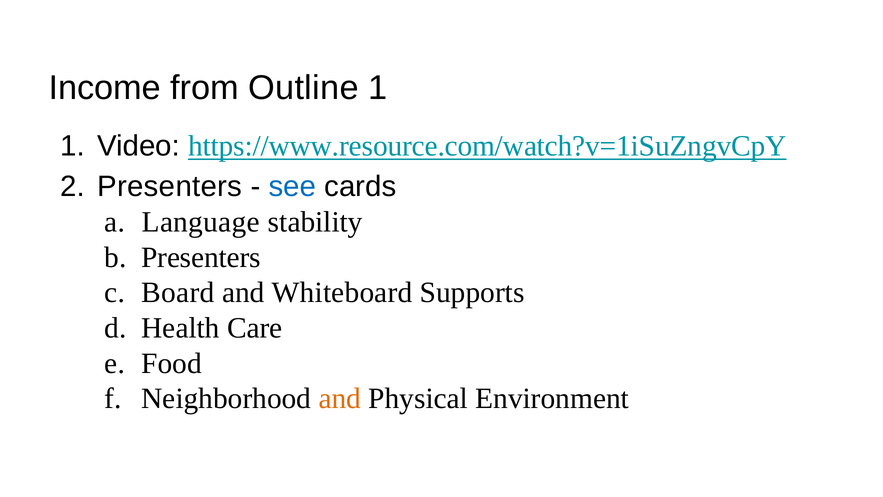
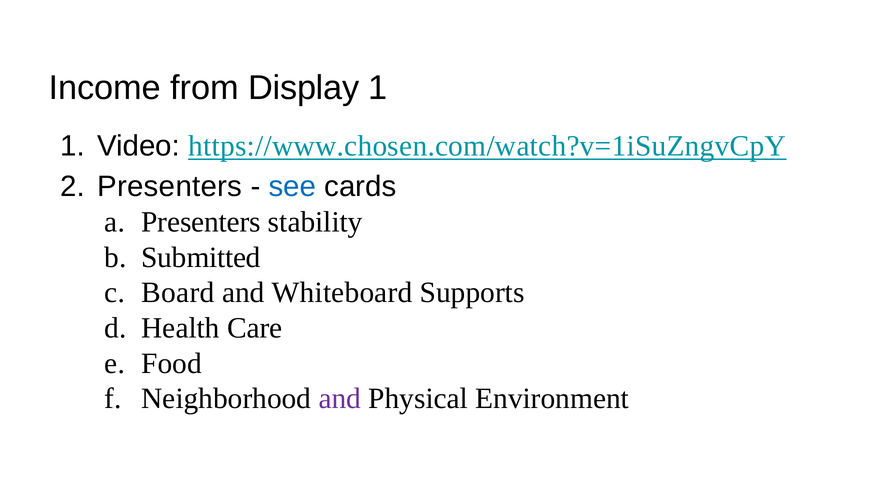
Outline: Outline -> Display
https://www.resource.com/watch?v=1iSuZngvCpY: https://www.resource.com/watch?v=1iSuZngvCpY -> https://www.chosen.com/watch?v=1iSuZngvCpY
Language at (201, 222): Language -> Presenters
Presenters at (201, 257): Presenters -> Submitted
and at (340, 399) colour: orange -> purple
